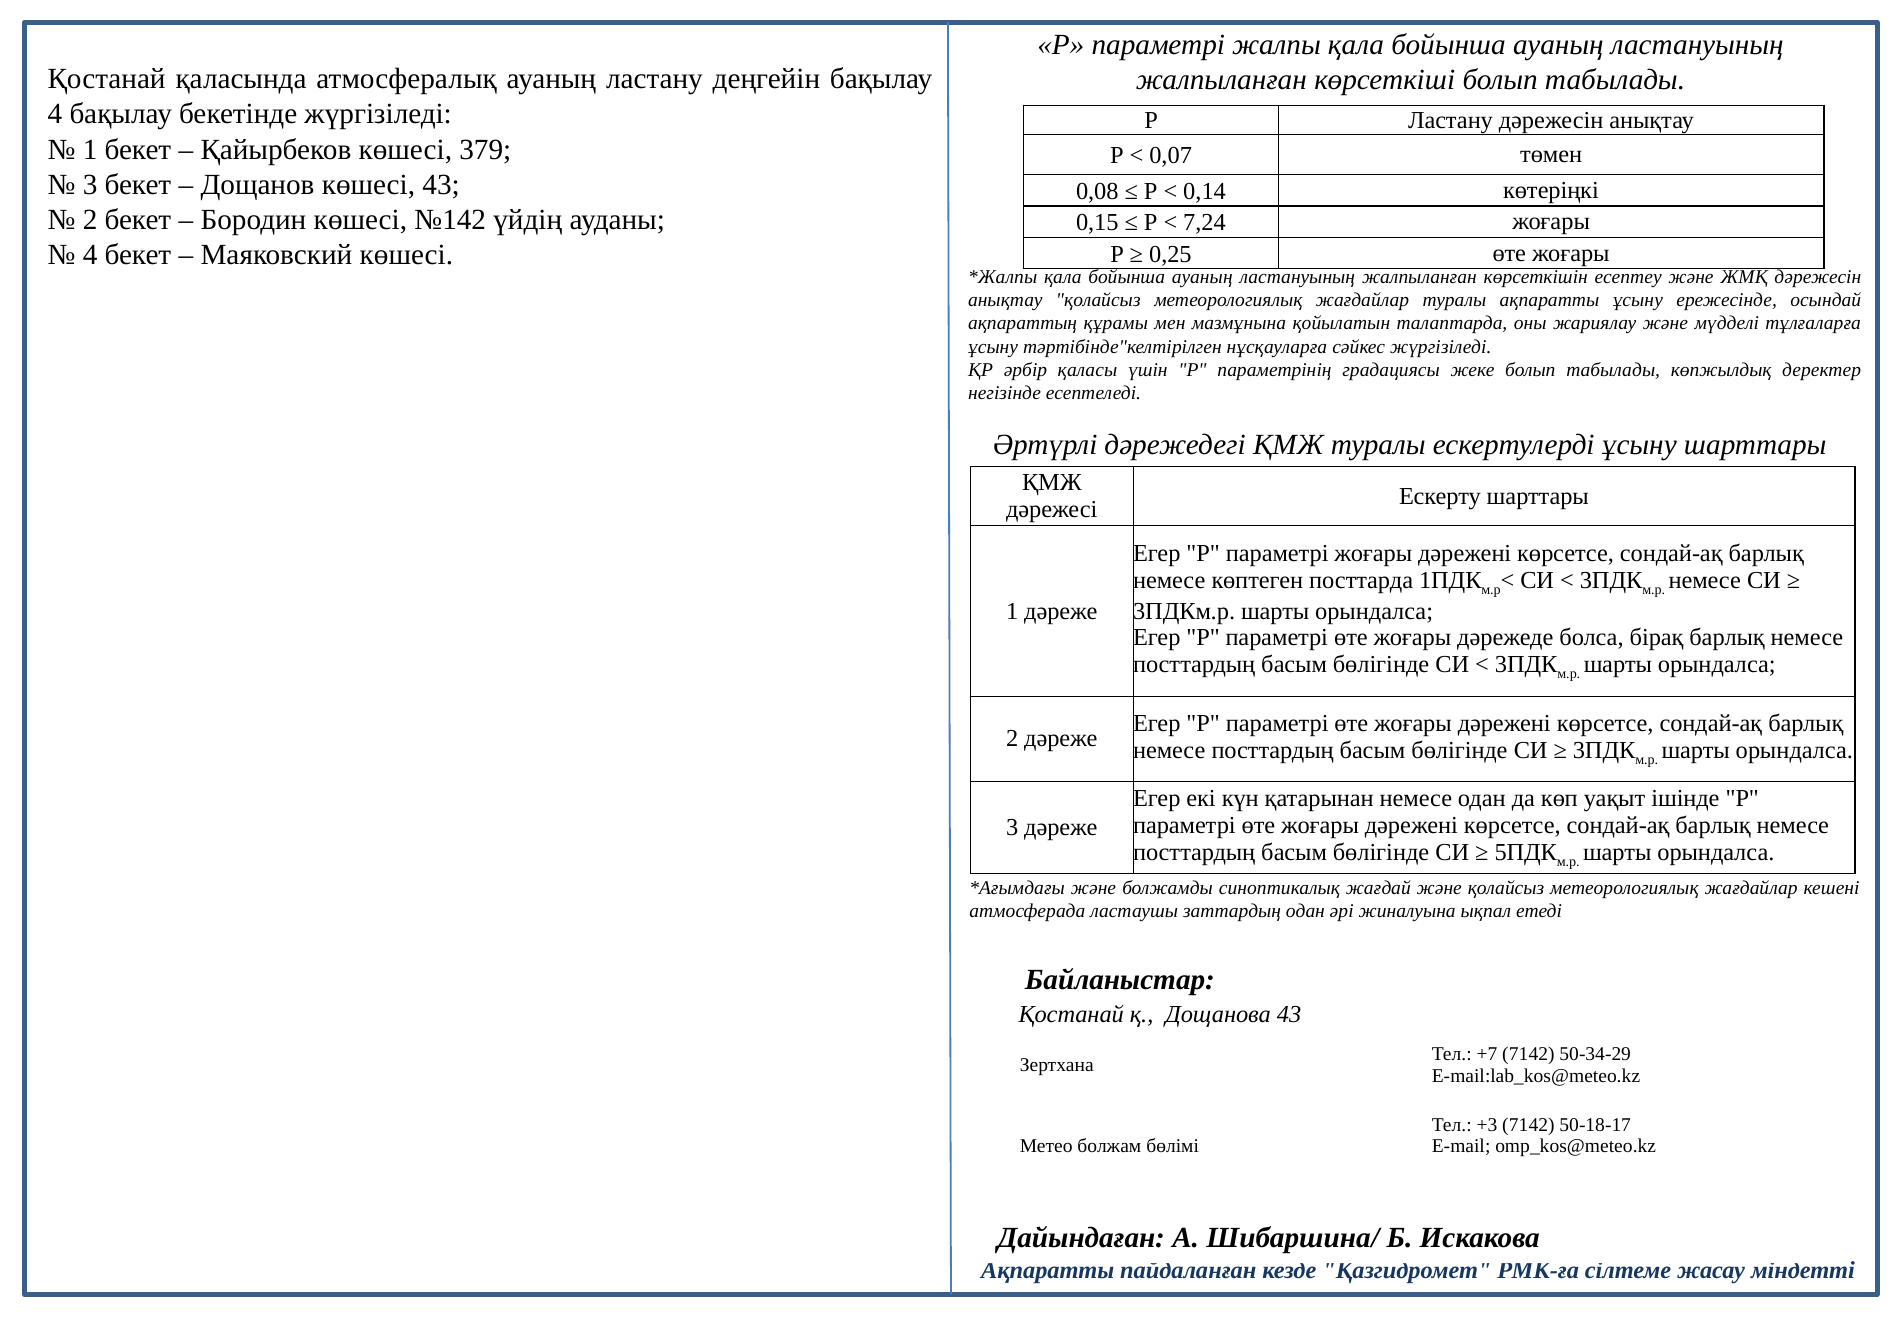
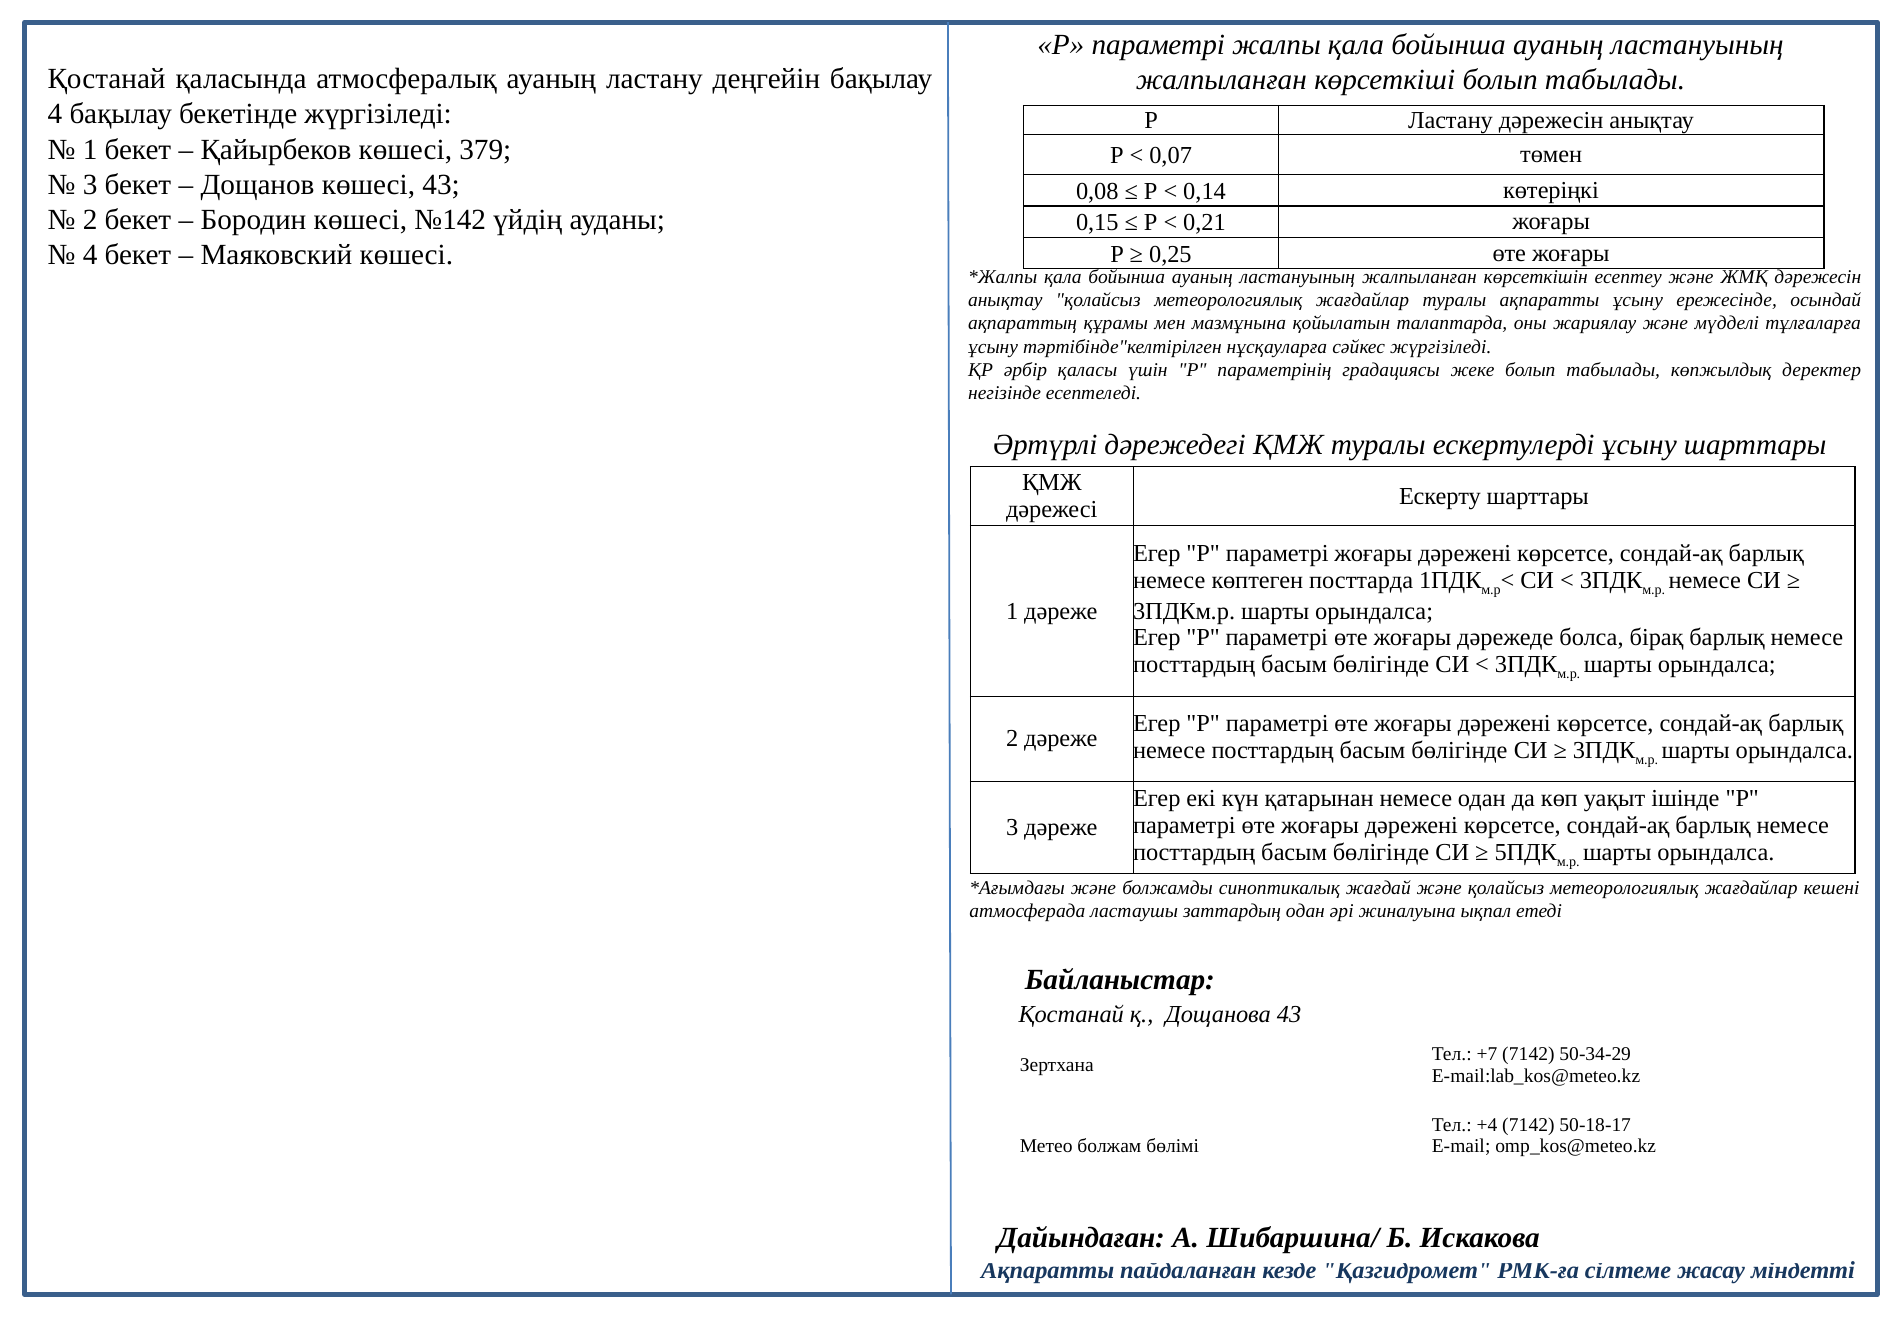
7,24: 7,24 -> 0,21
+3: +3 -> +4
